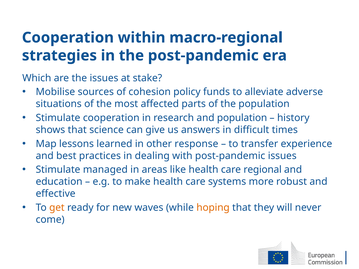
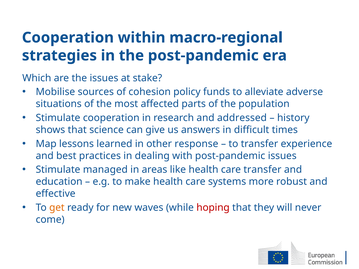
and population: population -> addressed
care regional: regional -> transfer
hoping colour: orange -> red
